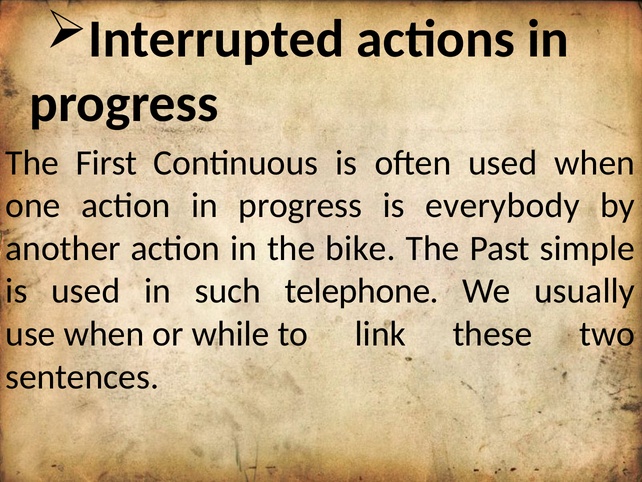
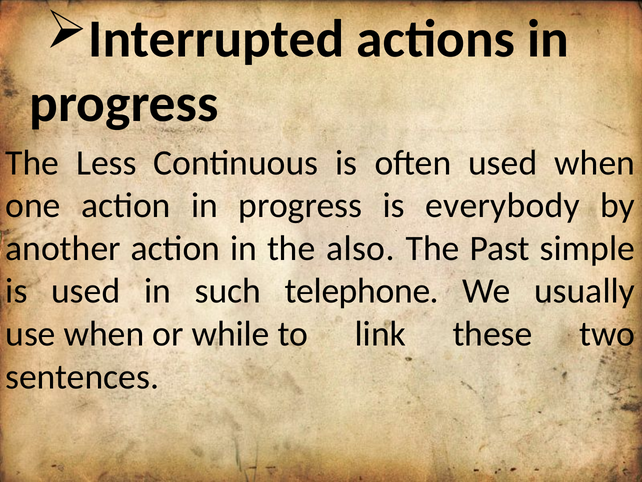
First: First -> Less
bike: bike -> also
